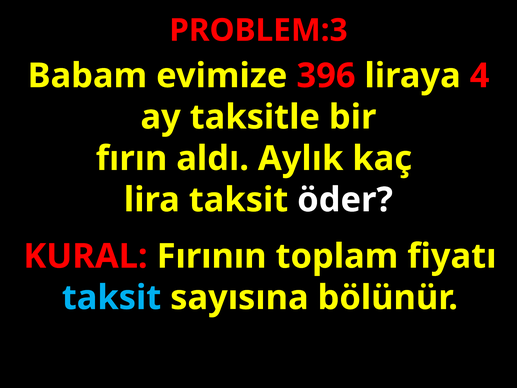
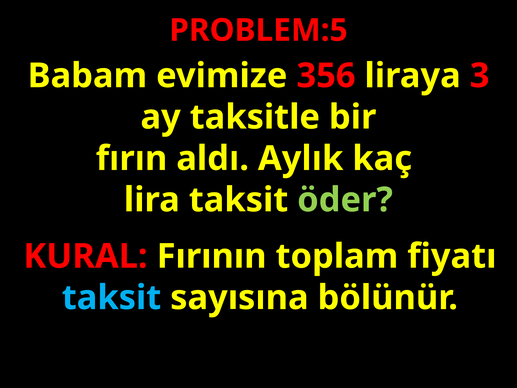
PROBLEM:3: PROBLEM:3 -> PROBLEM:5
396: 396 -> 356
4: 4 -> 3
öder colour: white -> light green
